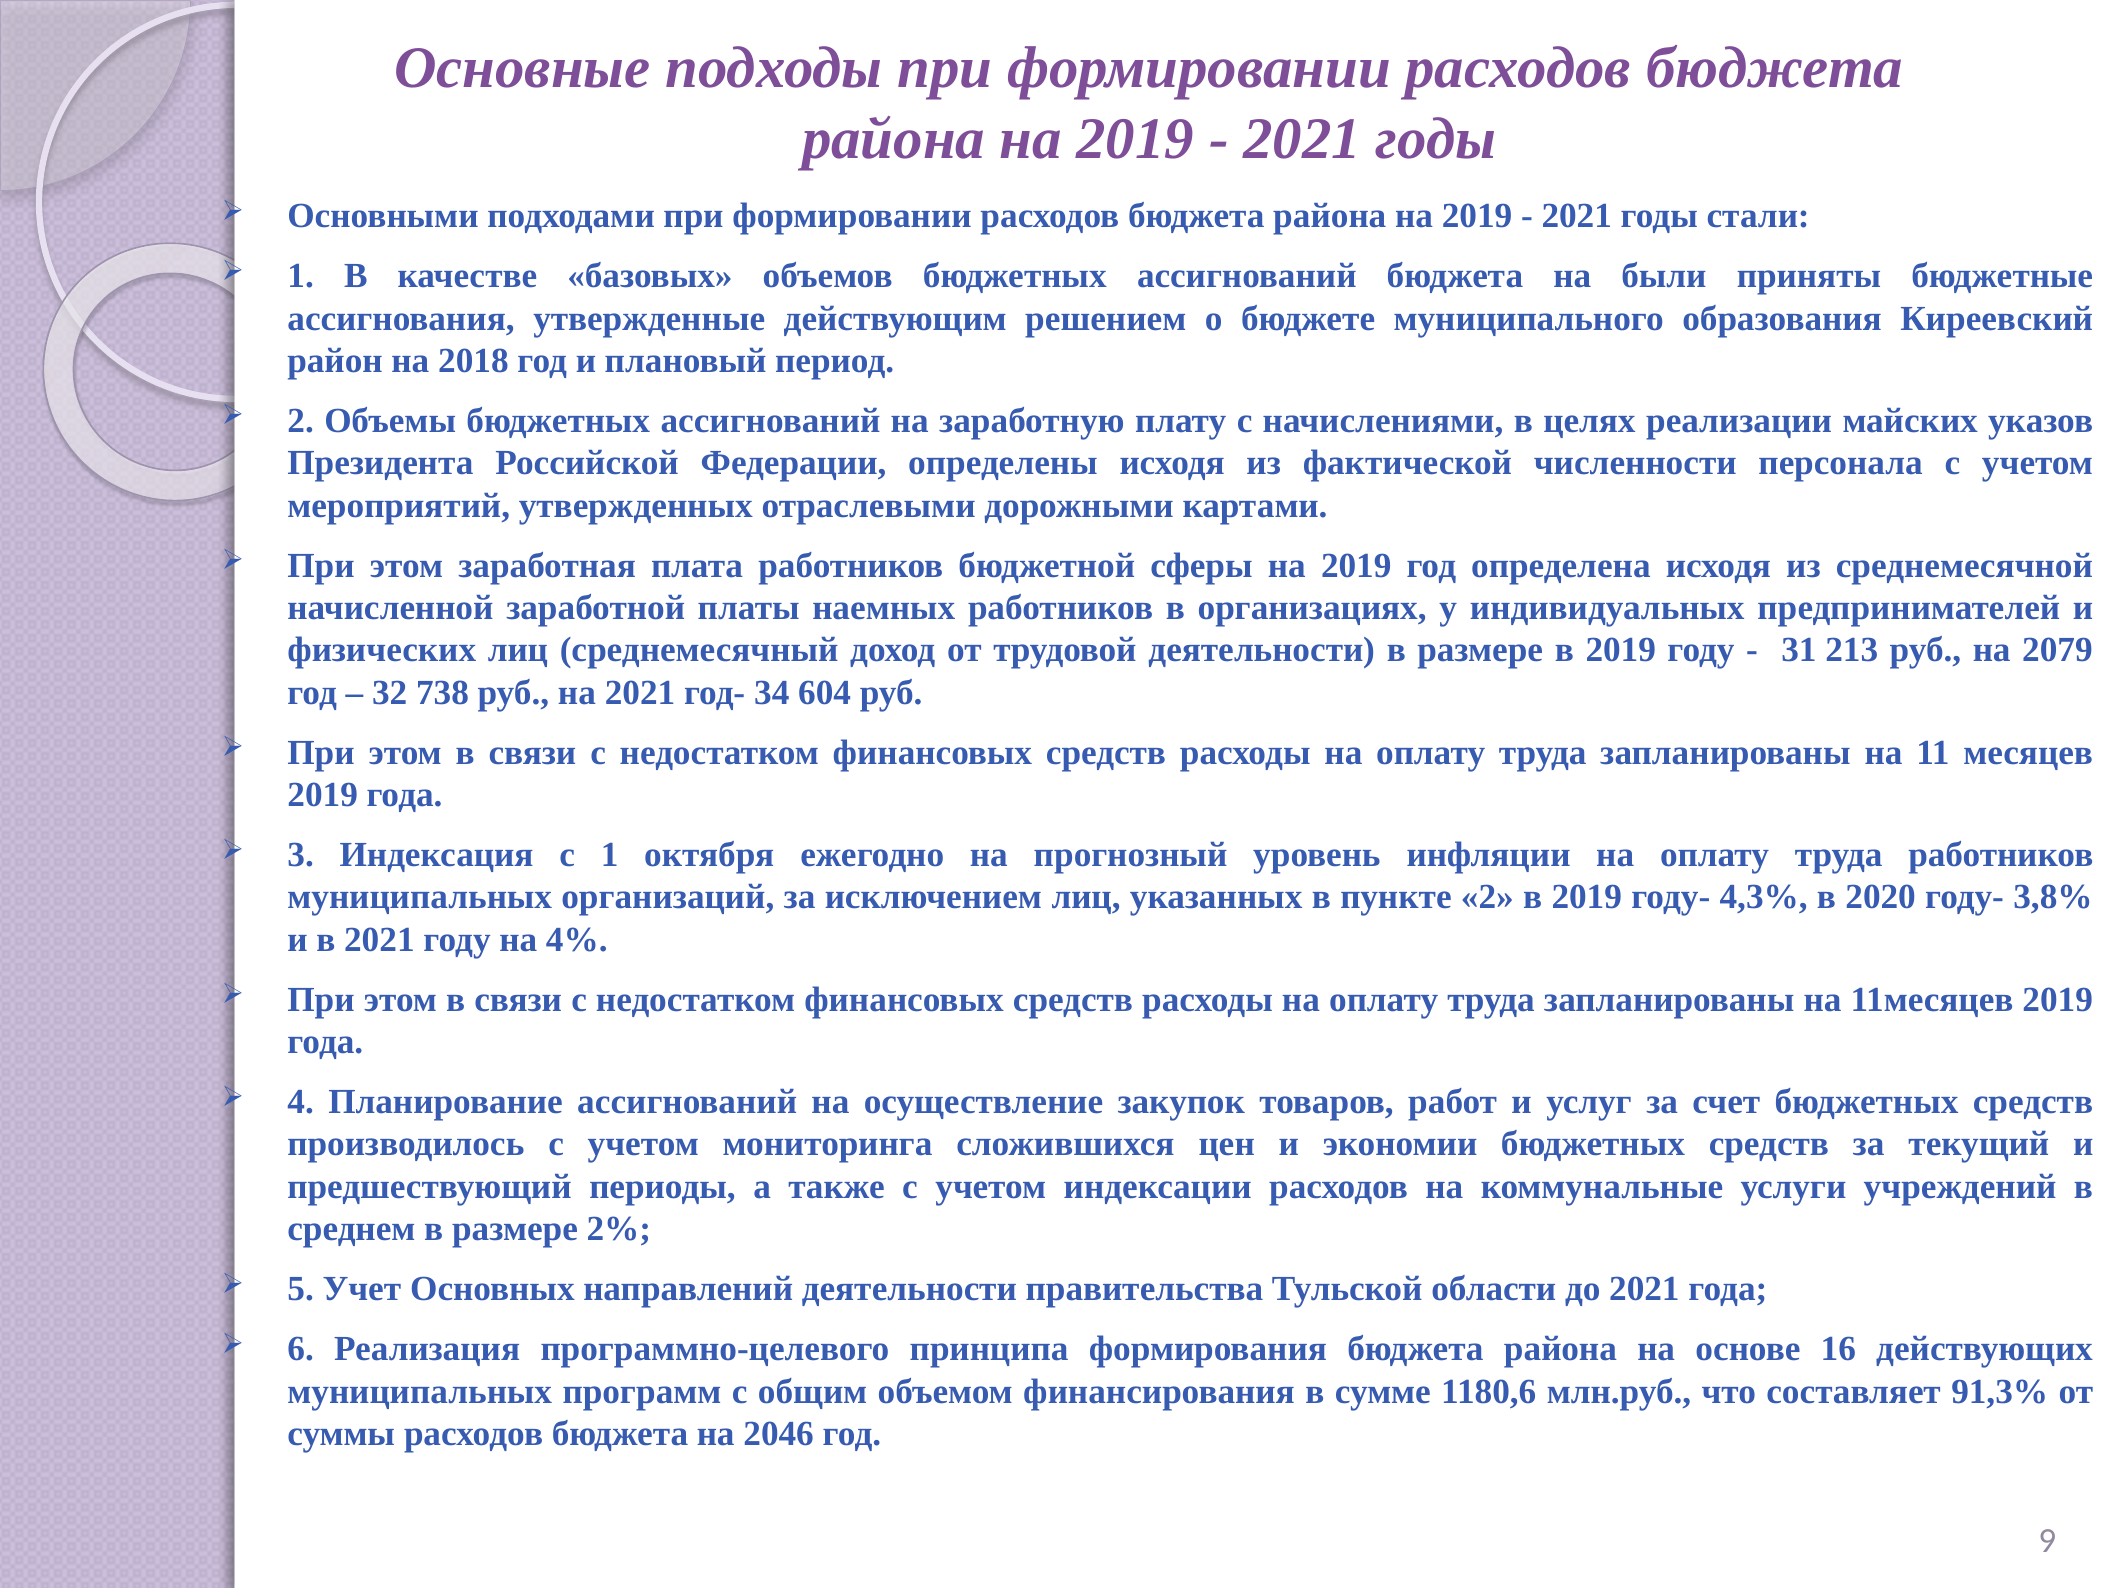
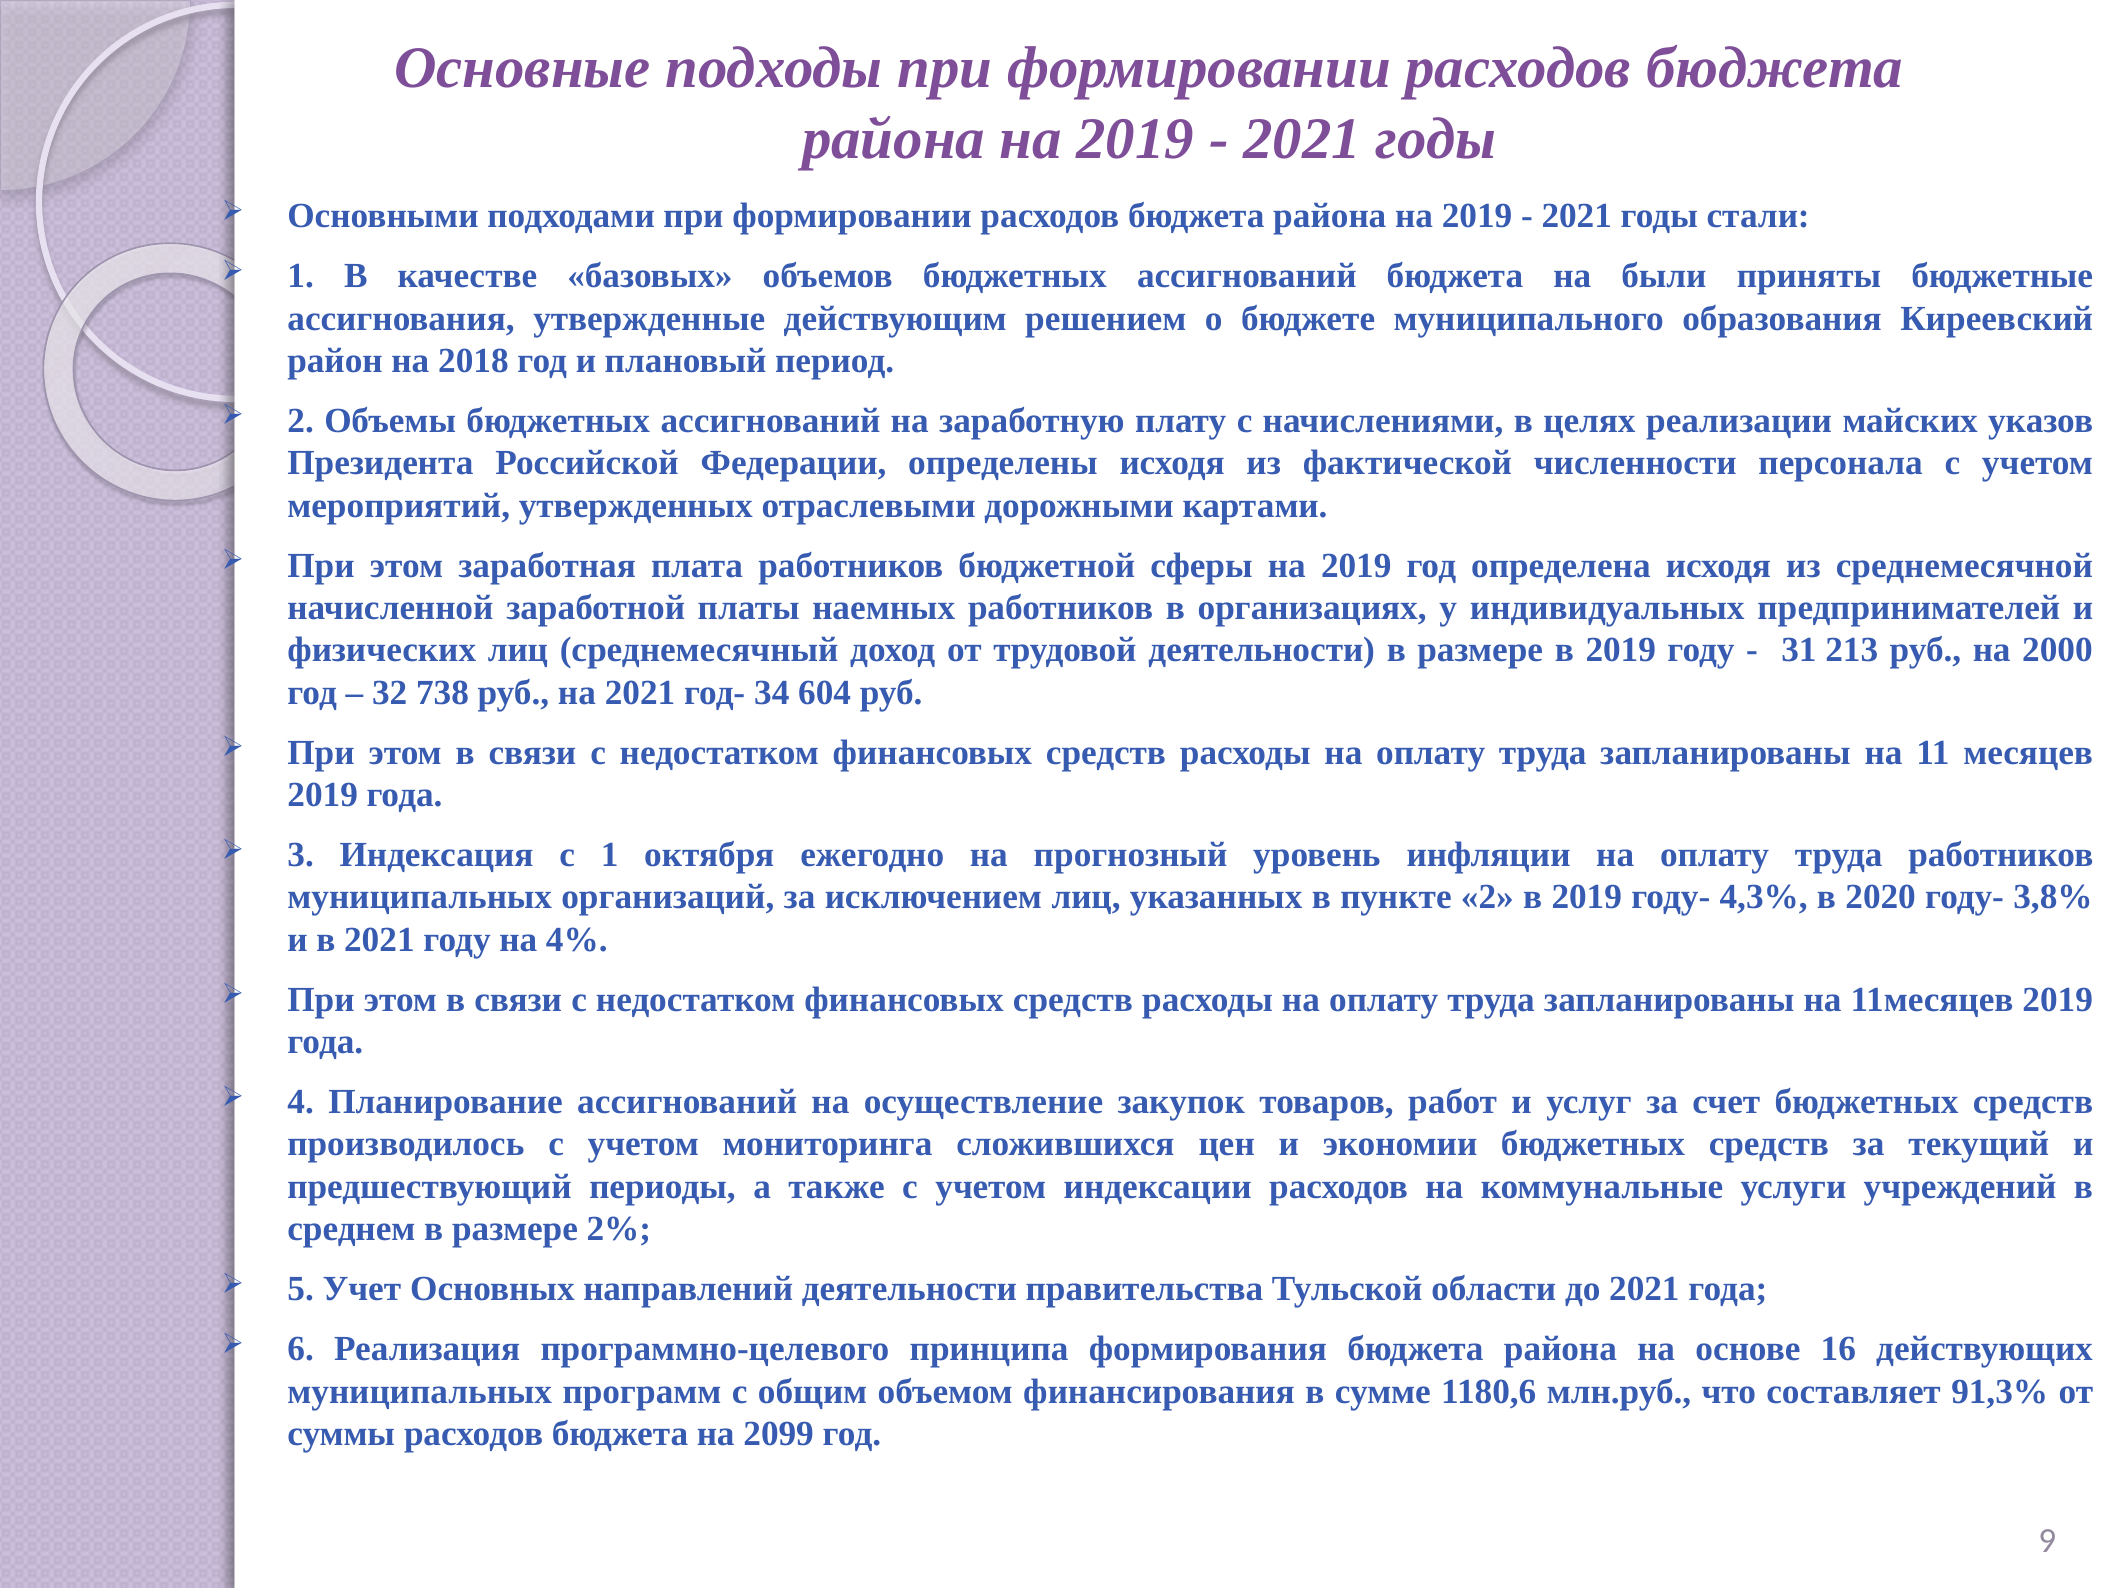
2079: 2079 -> 2000
2046: 2046 -> 2099
